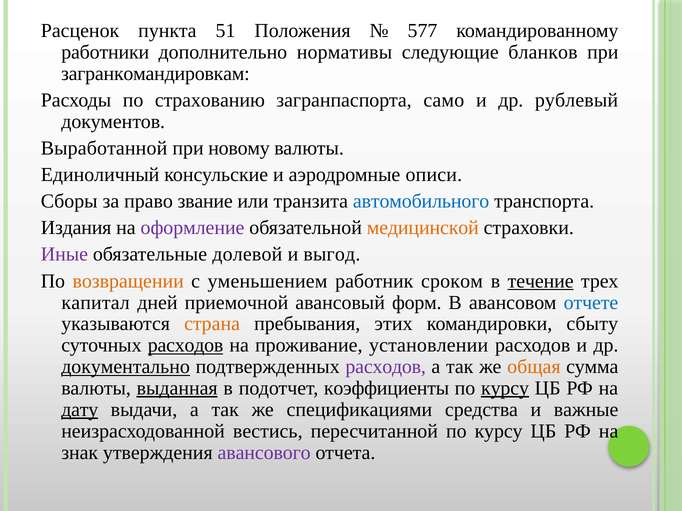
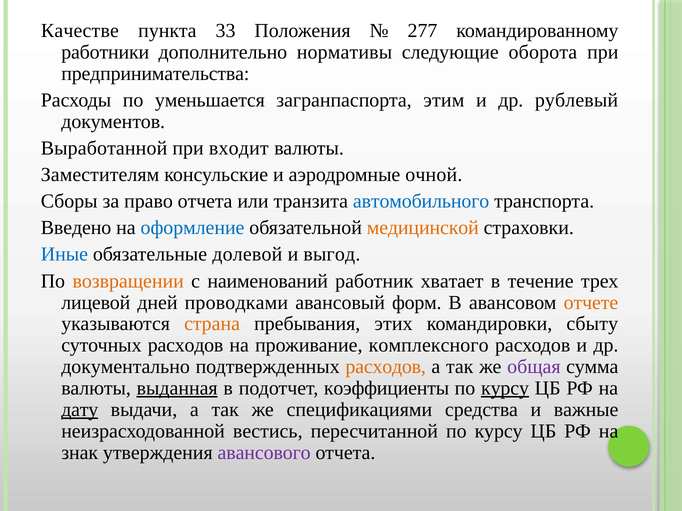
Расценок: Расценок -> Качестве
51: 51 -> 33
577: 577 -> 277
бланков: бланков -> оборота
загранкомандировкам: загранкомандировкам -> предпринимательства
страхованию: страхованию -> уменьшается
само: само -> этим
новому: новому -> входит
Единоличный: Единоличный -> Заместителям
описи: описи -> очной
право звание: звание -> отчета
Издания: Издания -> Введено
оформление colour: purple -> blue
Иные colour: purple -> blue
уменьшением: уменьшением -> наименований
сроком: сроком -> хватает
течение underline: present -> none
капитал: капитал -> лицевой
приемочной: приемочной -> проводками
отчете colour: blue -> orange
расходов at (186, 346) underline: present -> none
установлении: установлении -> комплексного
документально underline: present -> none
расходов at (386, 367) colour: purple -> orange
общая colour: orange -> purple
